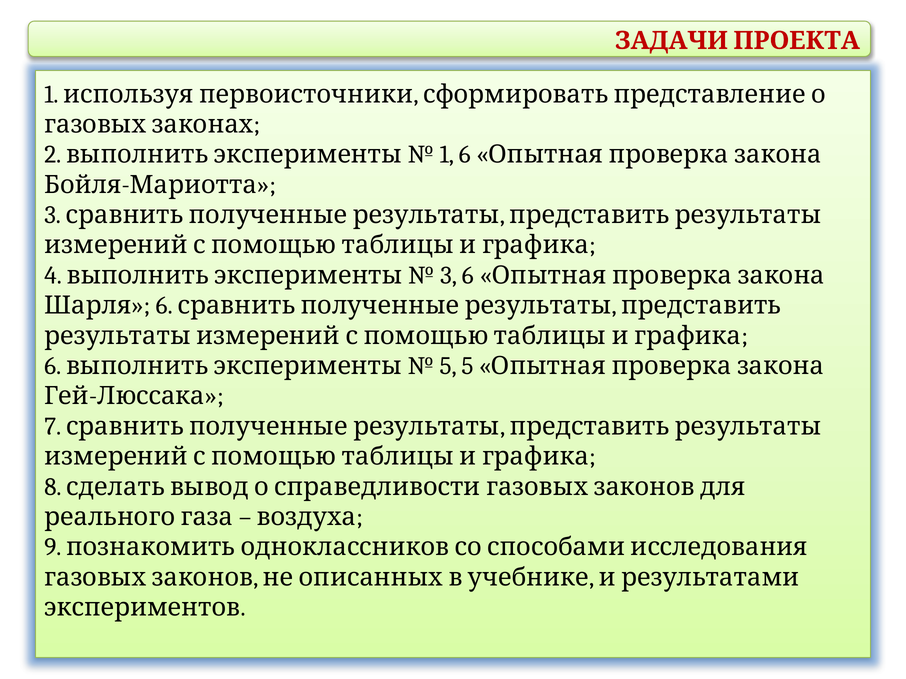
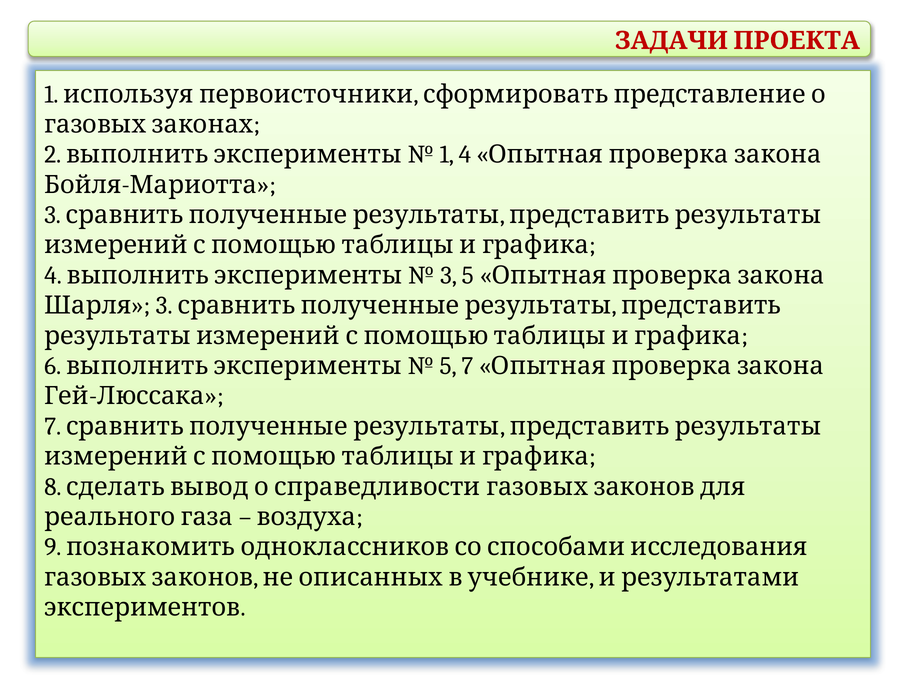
1 6: 6 -> 4
3 6: 6 -> 5
6 at (164, 306): 6 -> 3
5 5: 5 -> 7
